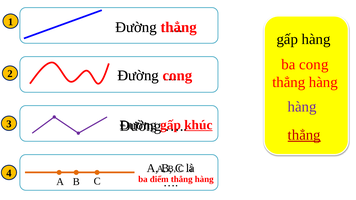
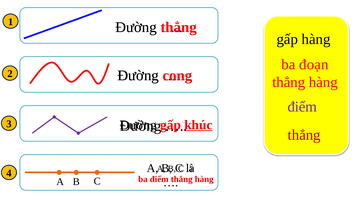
ba cong: cong -> đoạn
hàng at (302, 107): hàng -> điểm
thẳng at (304, 135) underline: present -> none
